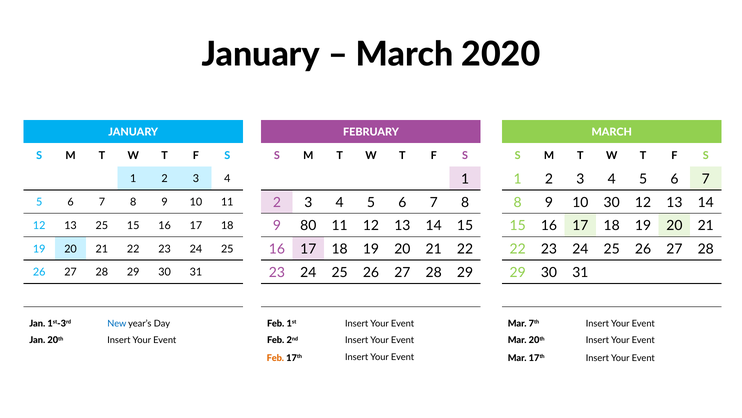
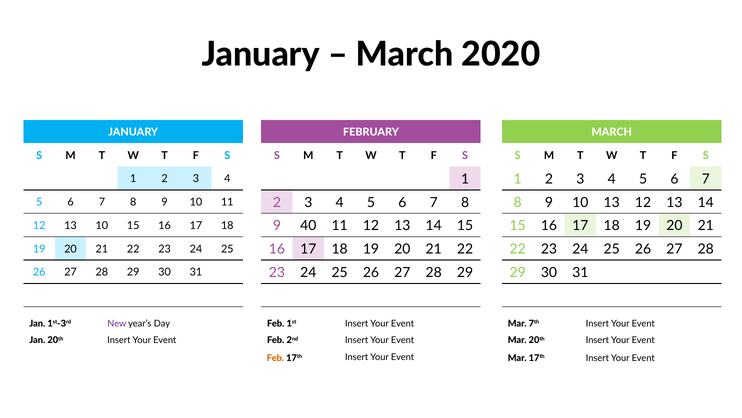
10 30: 30 -> 13
80: 80 -> 40
13 25: 25 -> 10
New colour: blue -> purple
